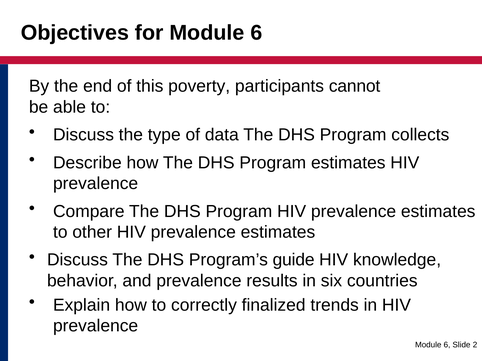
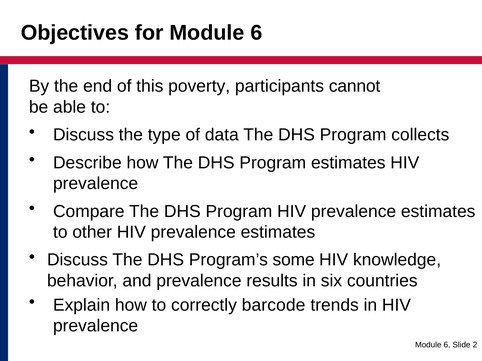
guide: guide -> some
finalized: finalized -> barcode
